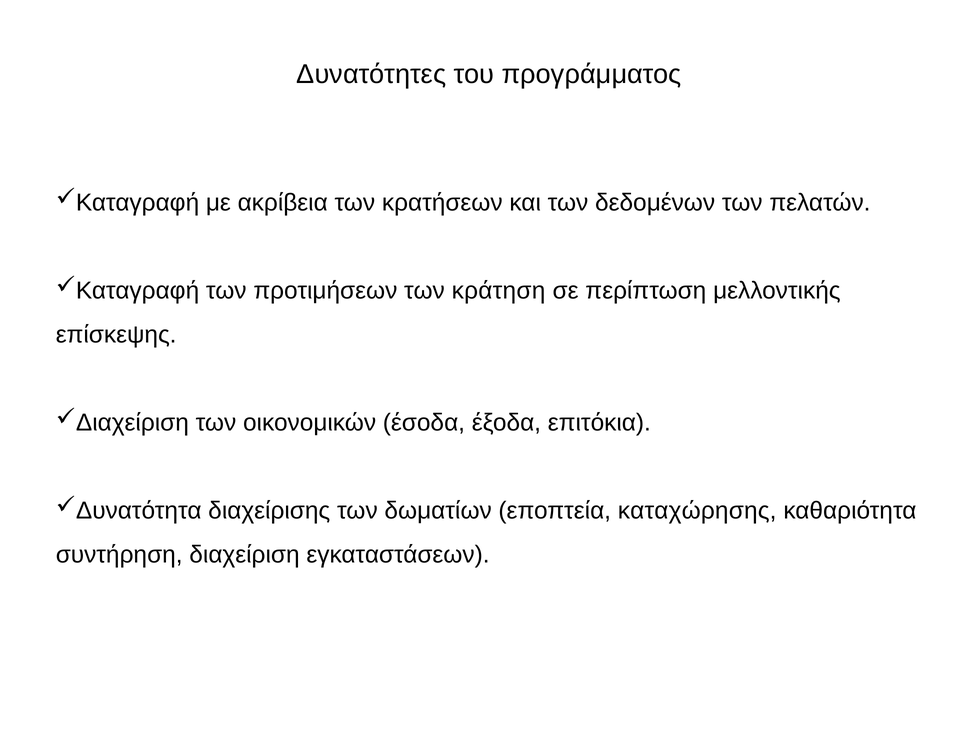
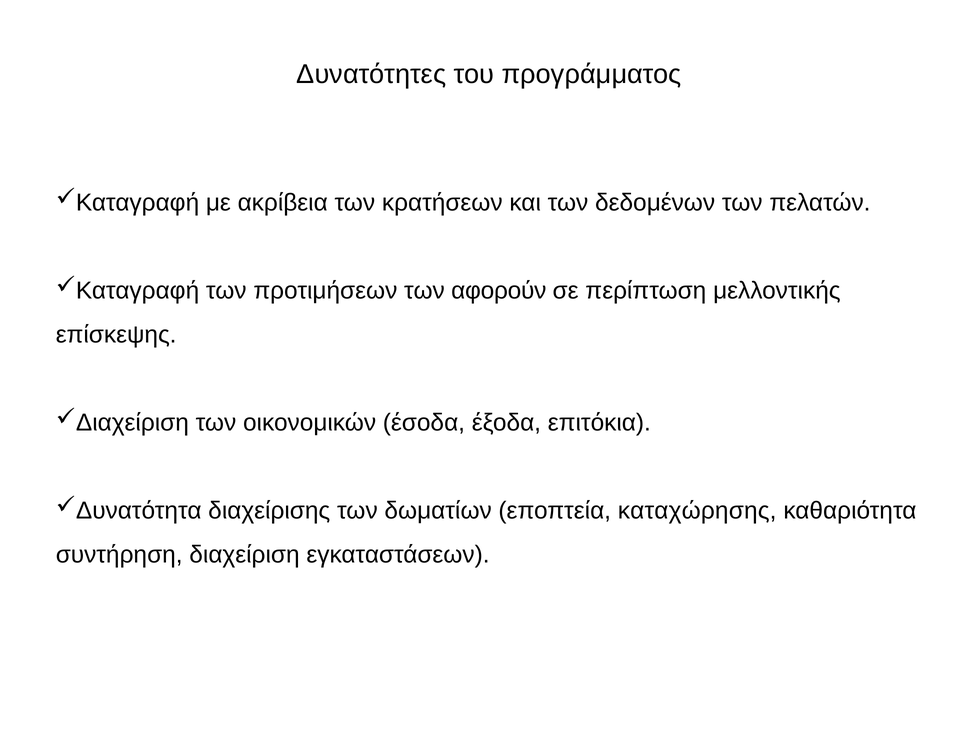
κράτηση: κράτηση -> αφορούν
